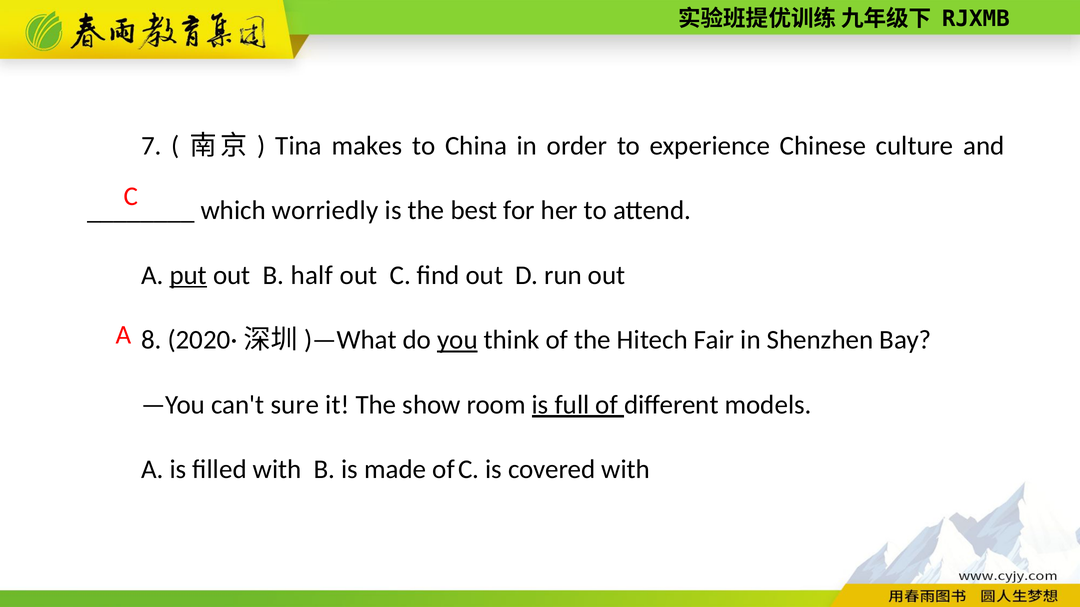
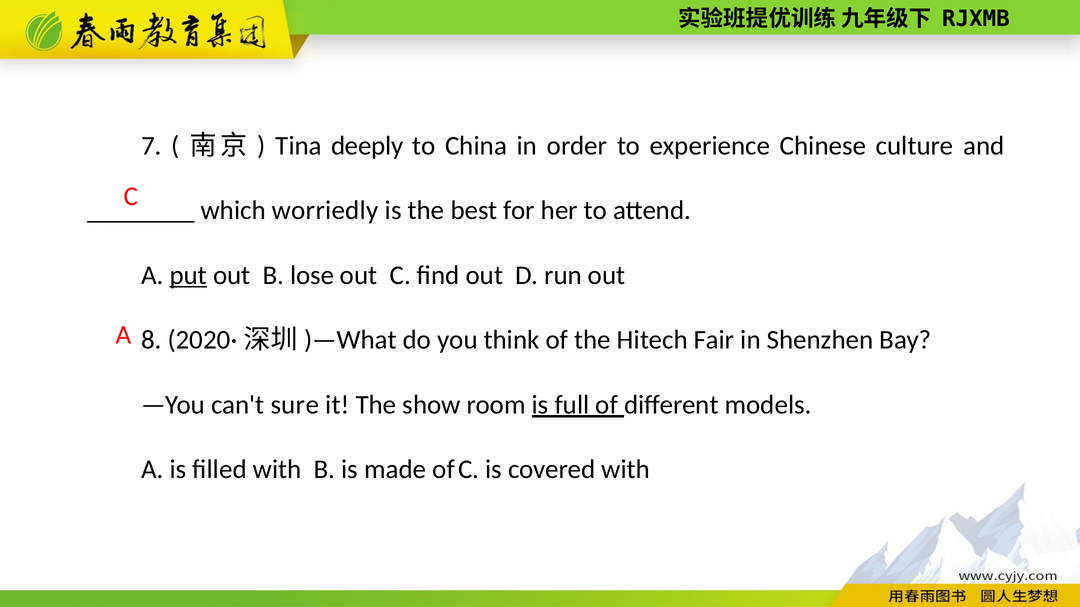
makes: makes -> deeply
half: half -> lose
you underline: present -> none
